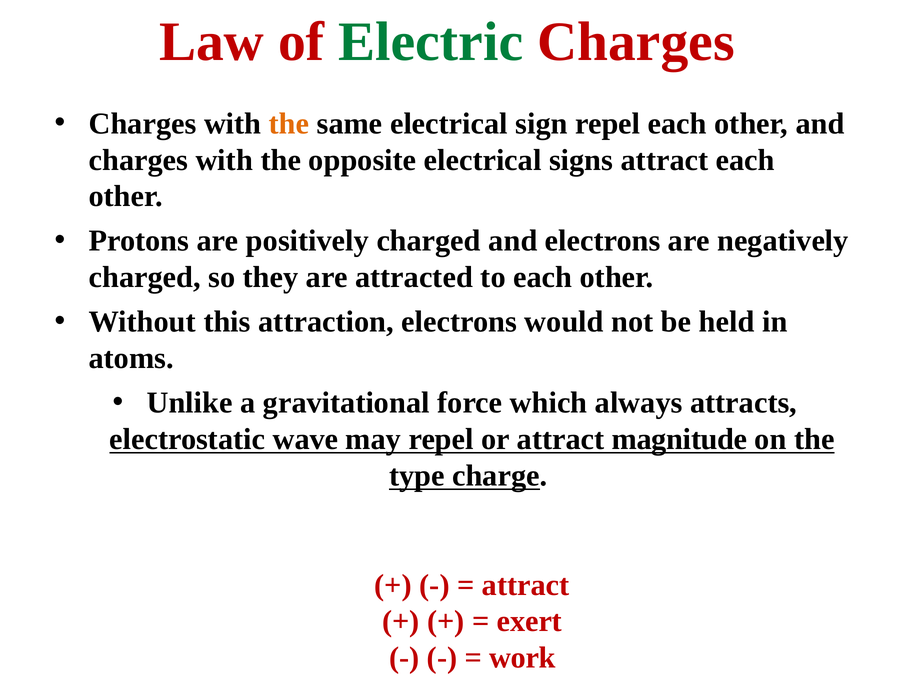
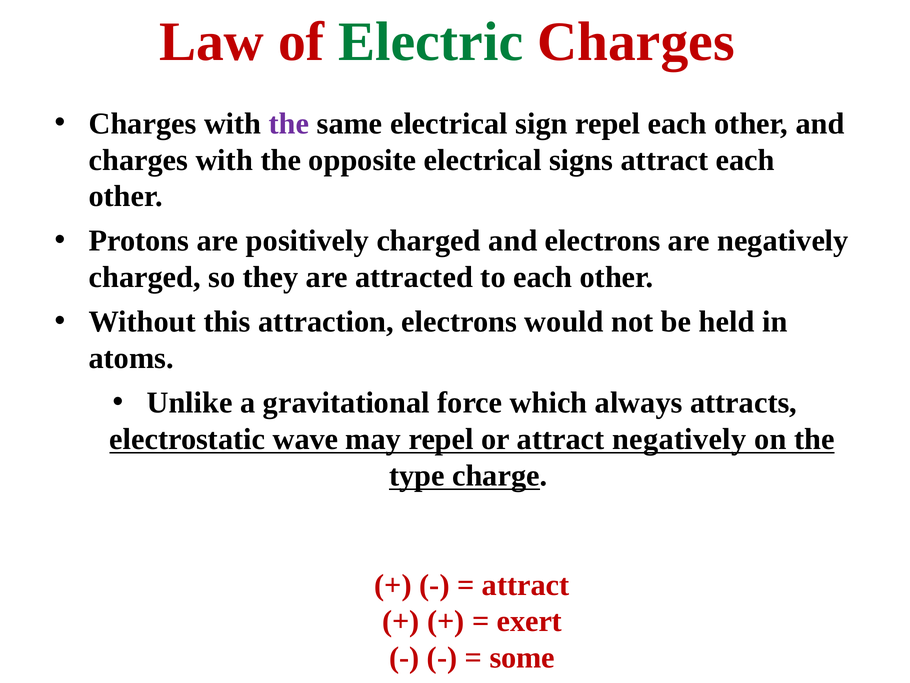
the at (289, 123) colour: orange -> purple
attract magnitude: magnitude -> negatively
work: work -> some
